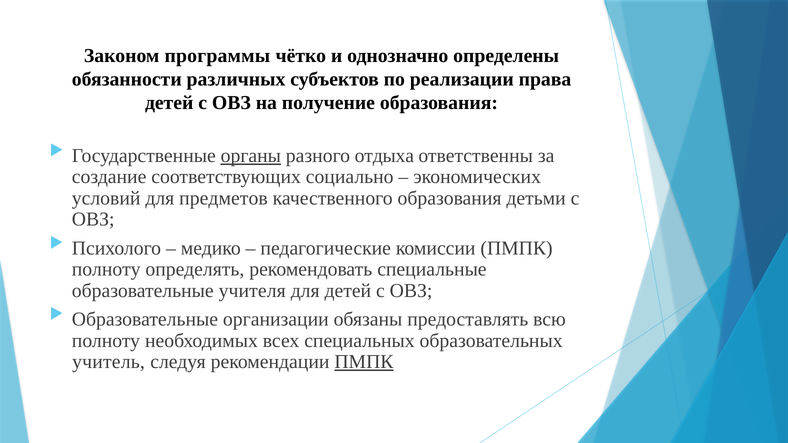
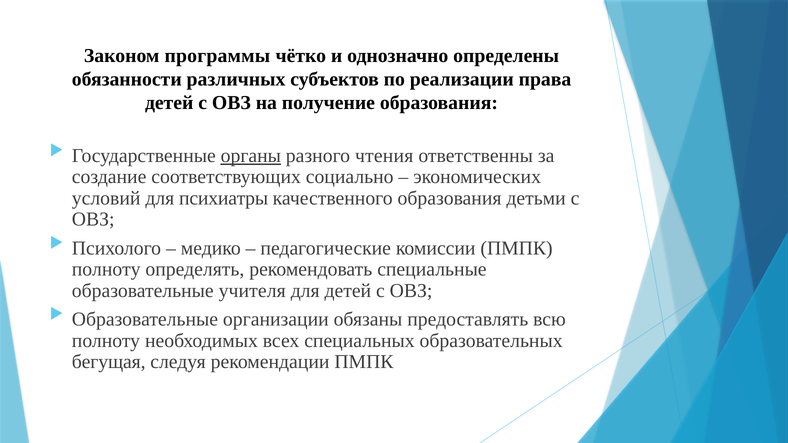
отдыха: отдыха -> чтения
предметов: предметов -> психиатры
учитель: учитель -> бегущая
ПМПК at (364, 362) underline: present -> none
